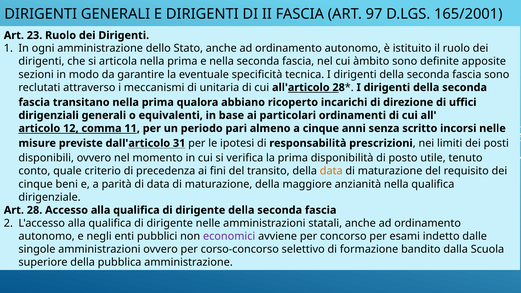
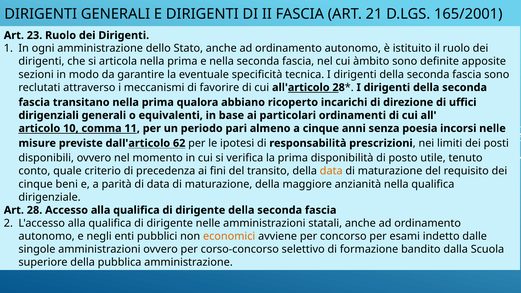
97: 97 -> 21
unitaria: unitaria -> favorire
12: 12 -> 10
scritto: scritto -> poesia
31: 31 -> 62
economici colour: purple -> orange
